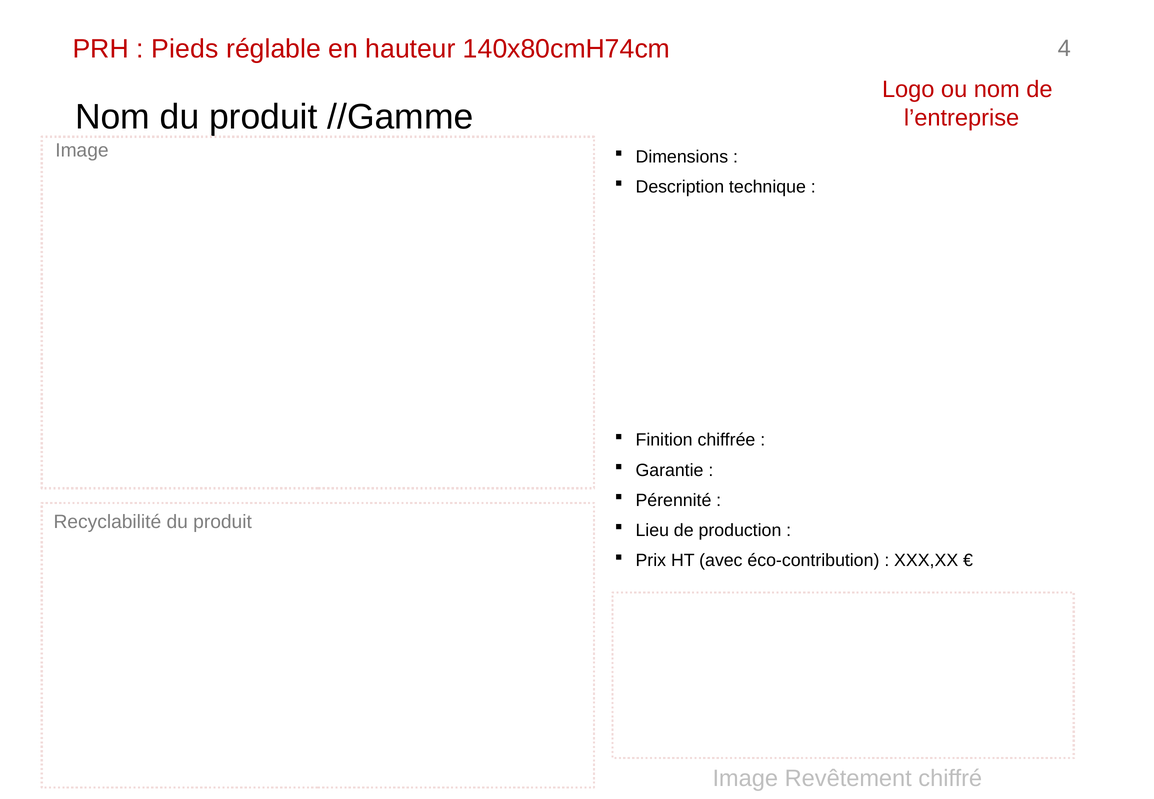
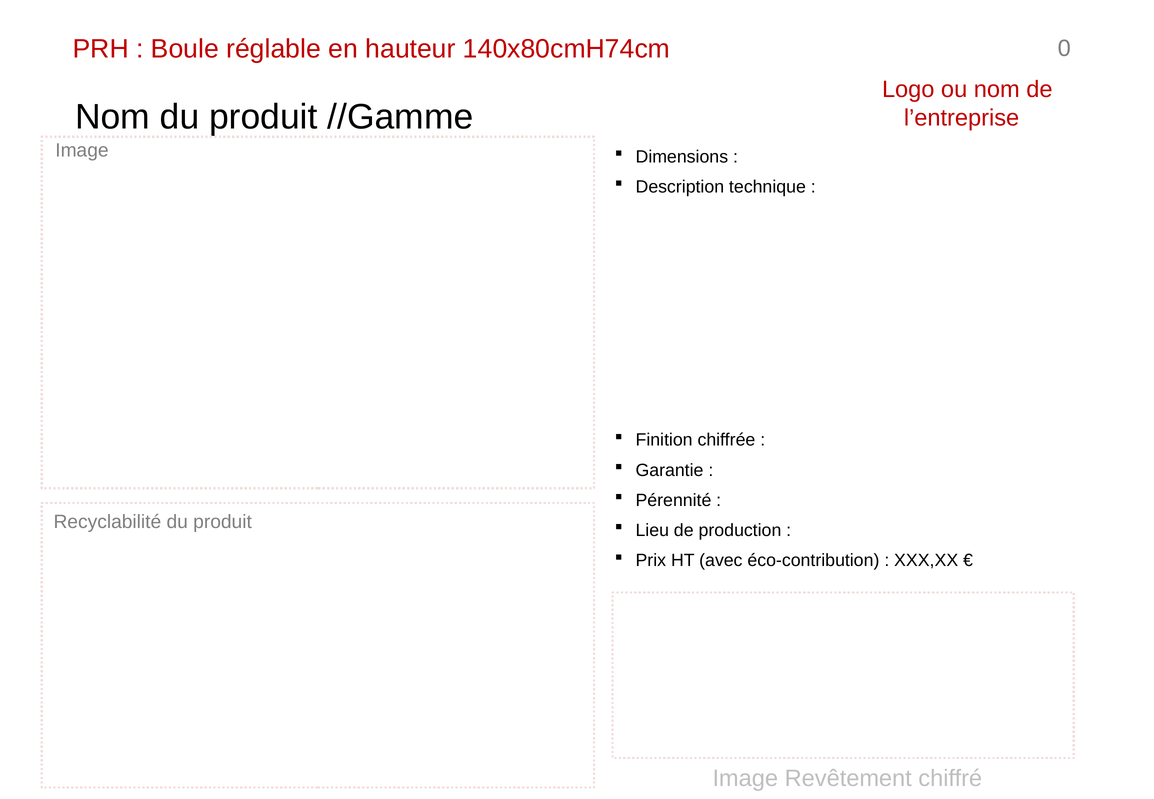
Pieds: Pieds -> Boule
4: 4 -> 0
